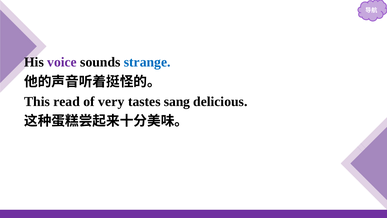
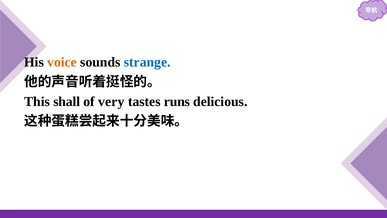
voice colour: purple -> orange
read: read -> shall
sang: sang -> runs
